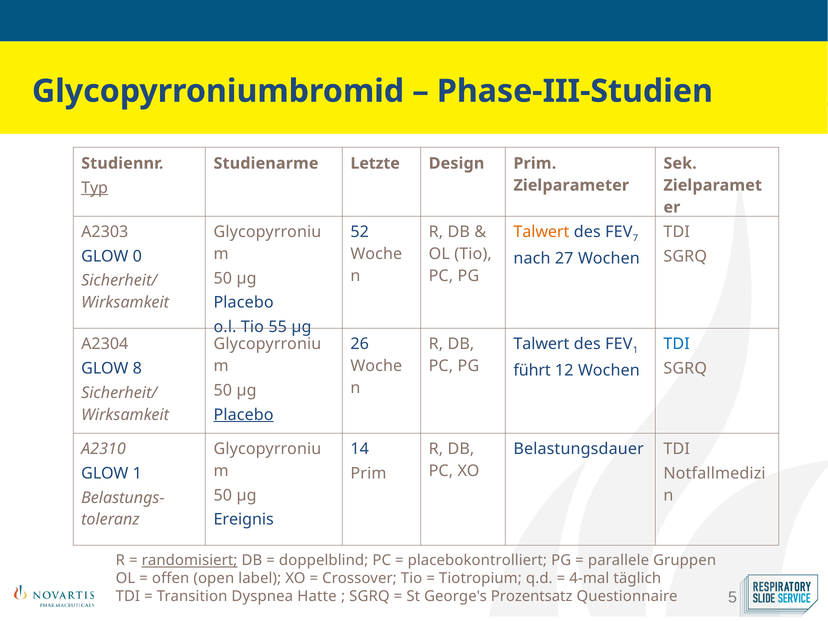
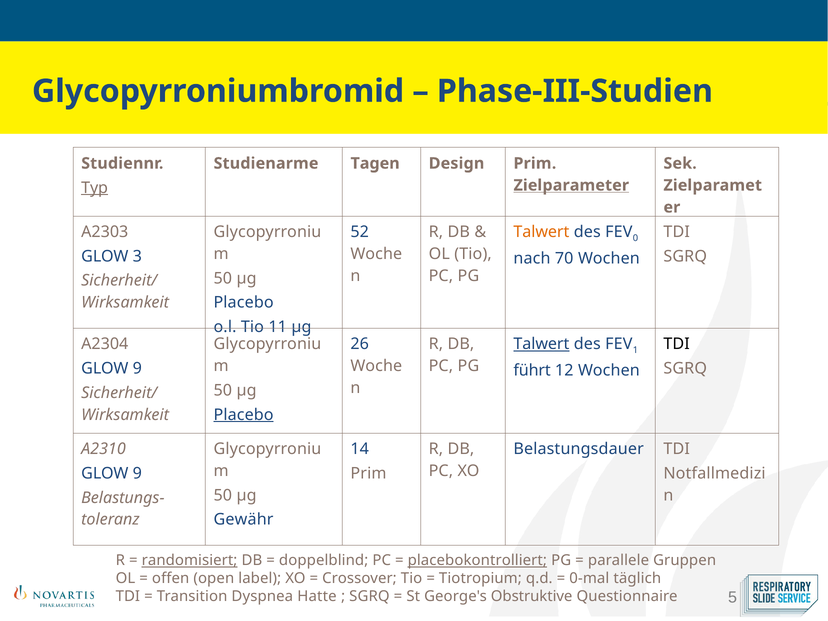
Letzte: Letzte -> Tagen
Zielparameter underline: none -> present
7: 7 -> 0
0: 0 -> 3
27: 27 -> 70
55: 55 -> 11
Talwert at (541, 344) underline: none -> present
TDI at (677, 344) colour: blue -> black
8 at (137, 368): 8 -> 9
1 at (137, 473): 1 -> 9
Ereignis: Ereignis -> Gewähr
placebokontrolliert underline: none -> present
4-mal: 4-mal -> 0-mal
Prozentsatz: Prozentsatz -> Obstruktive
